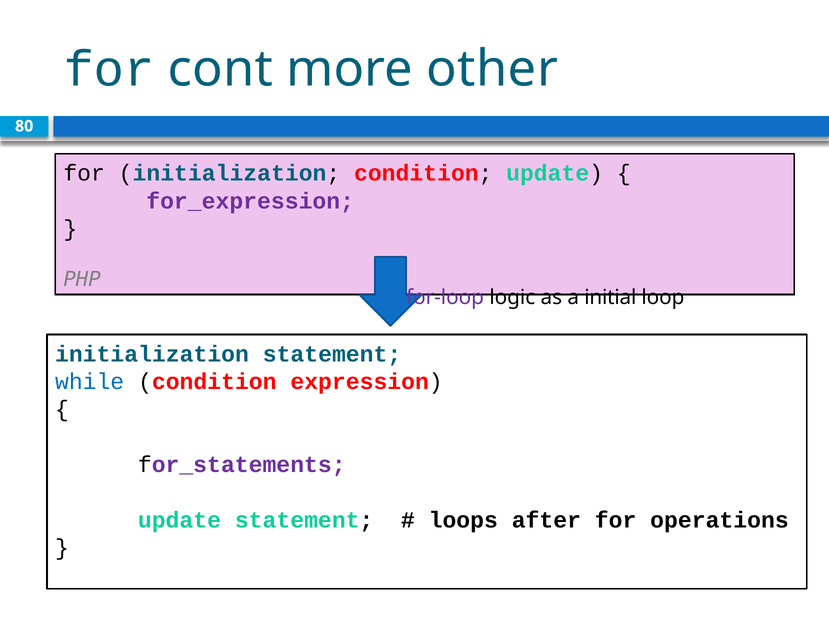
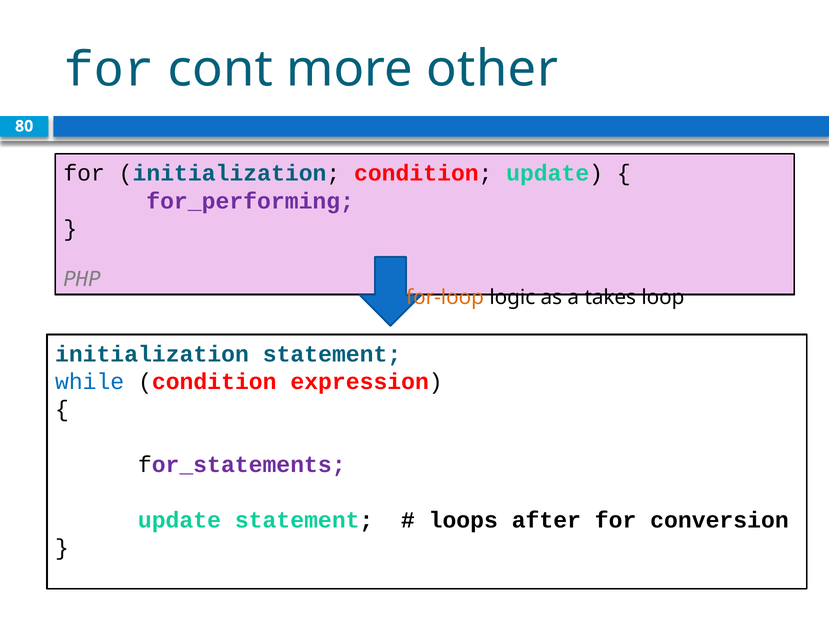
for_expression: for_expression -> for_performing
for-loop colour: purple -> orange
initial: initial -> takes
operations: operations -> conversion
